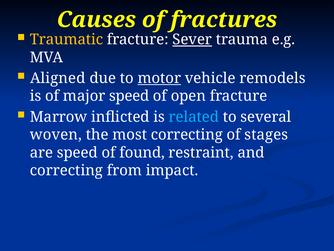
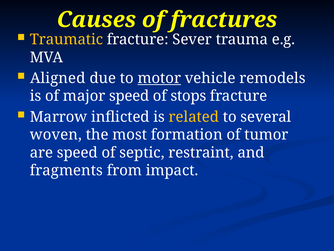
Sever underline: present -> none
open: open -> stops
related colour: light blue -> yellow
most correcting: correcting -> formation
stages: stages -> tumor
found: found -> septic
correcting at (66, 170): correcting -> fragments
